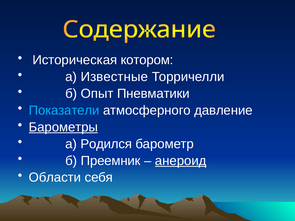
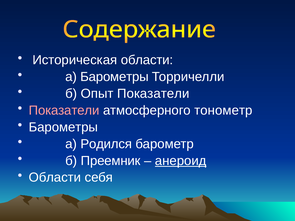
Историческая котором: котором -> области
а Известные: Известные -> Барометры
Опыт Пневматики: Пневматики -> Показатели
Показатели at (64, 110) colour: light blue -> pink
давление: давление -> тонометр
Барометры at (63, 127) underline: present -> none
